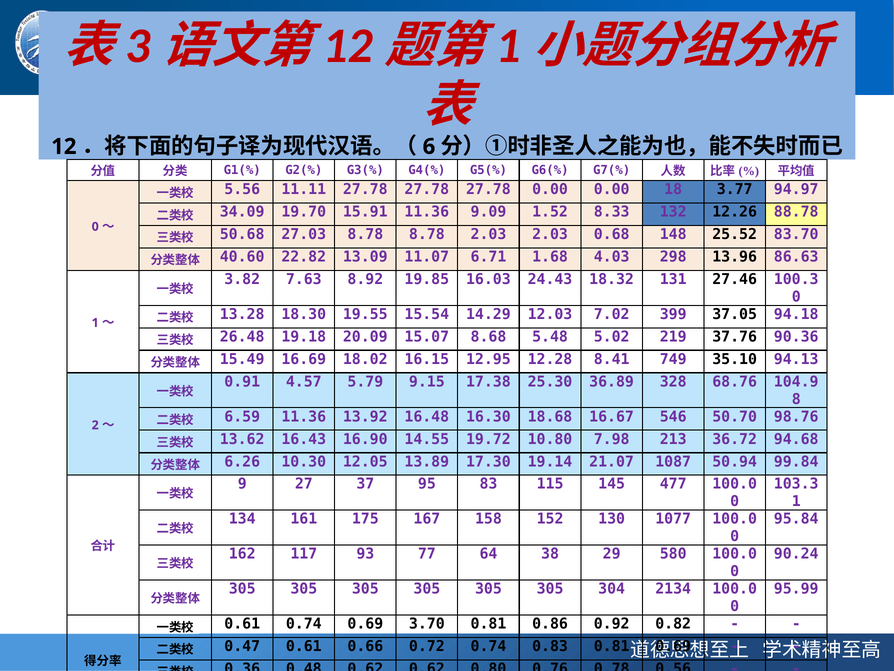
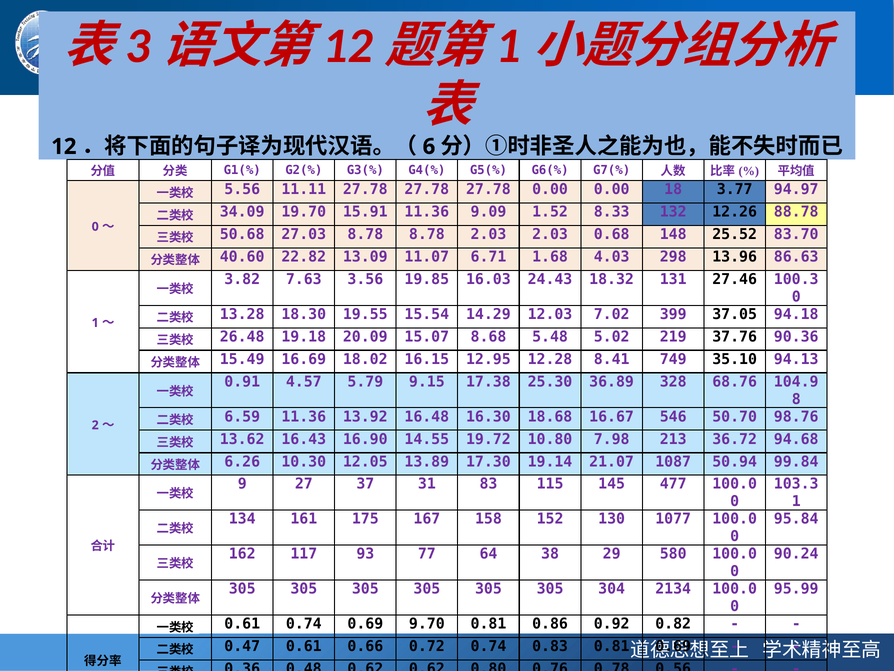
8.92: 8.92 -> 3.56
95: 95 -> 31
3.70: 3.70 -> 9.70
